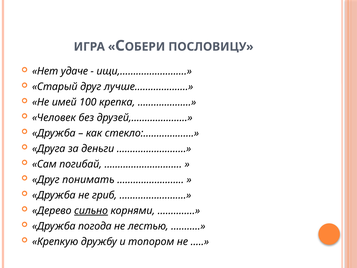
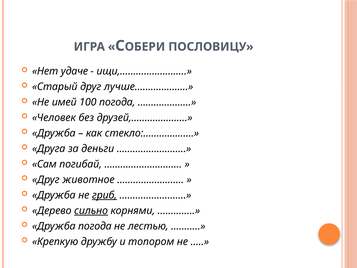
100 крепка: крепка -> погода
понимать: понимать -> животное
гриб underline: none -> present
